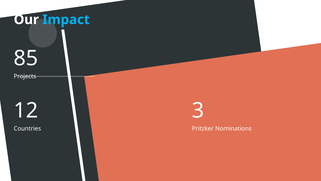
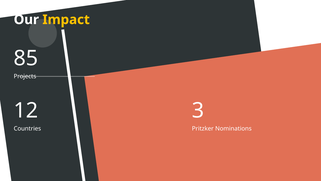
Impact colour: light blue -> yellow
